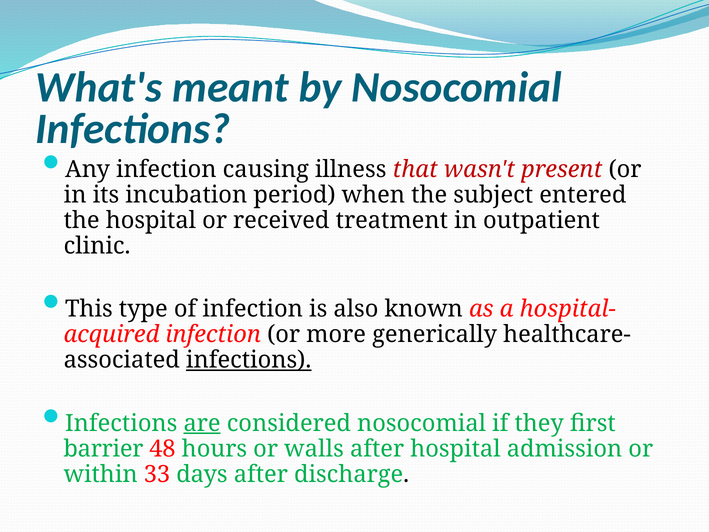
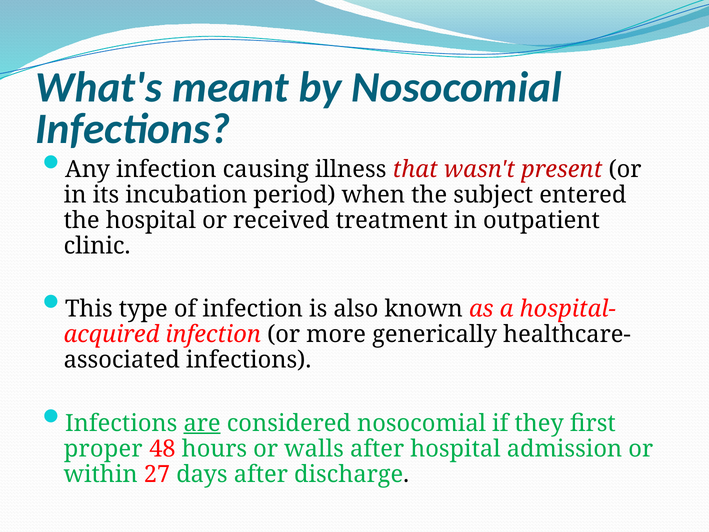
infections at (249, 360) underline: present -> none
barrier: barrier -> proper
33: 33 -> 27
